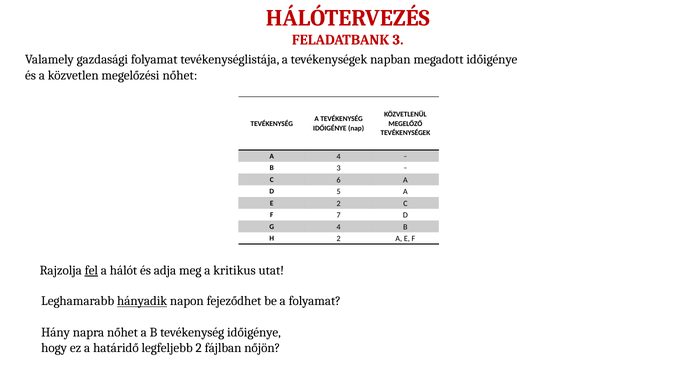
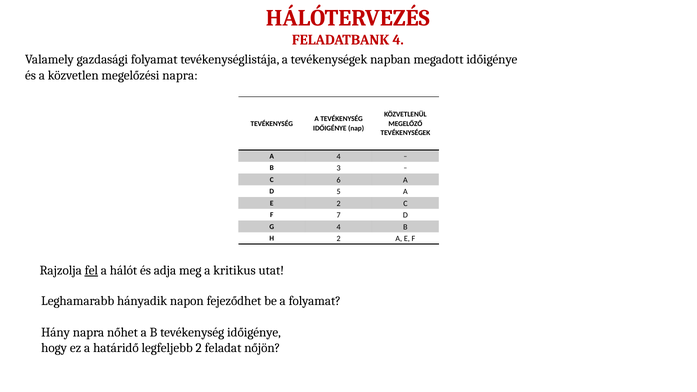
FELADATBANK 3: 3 -> 4
megelőzési nőhet: nőhet -> napra
hányadik underline: present -> none
fájlban: fájlban -> feladat
